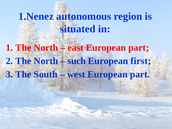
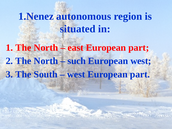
European first: first -> west
